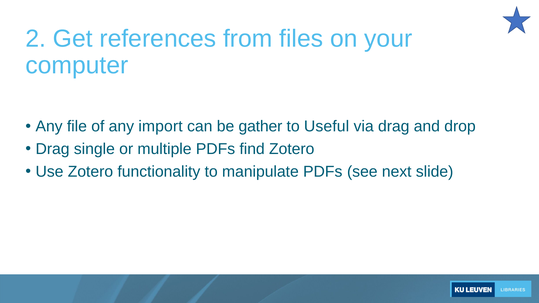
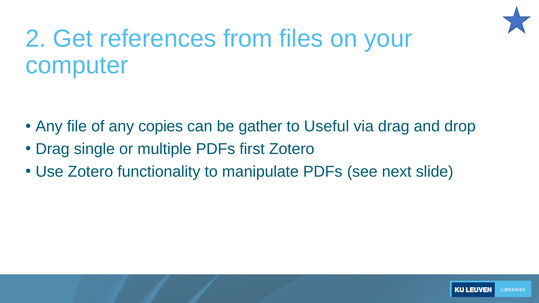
import: import -> copies
find: find -> first
